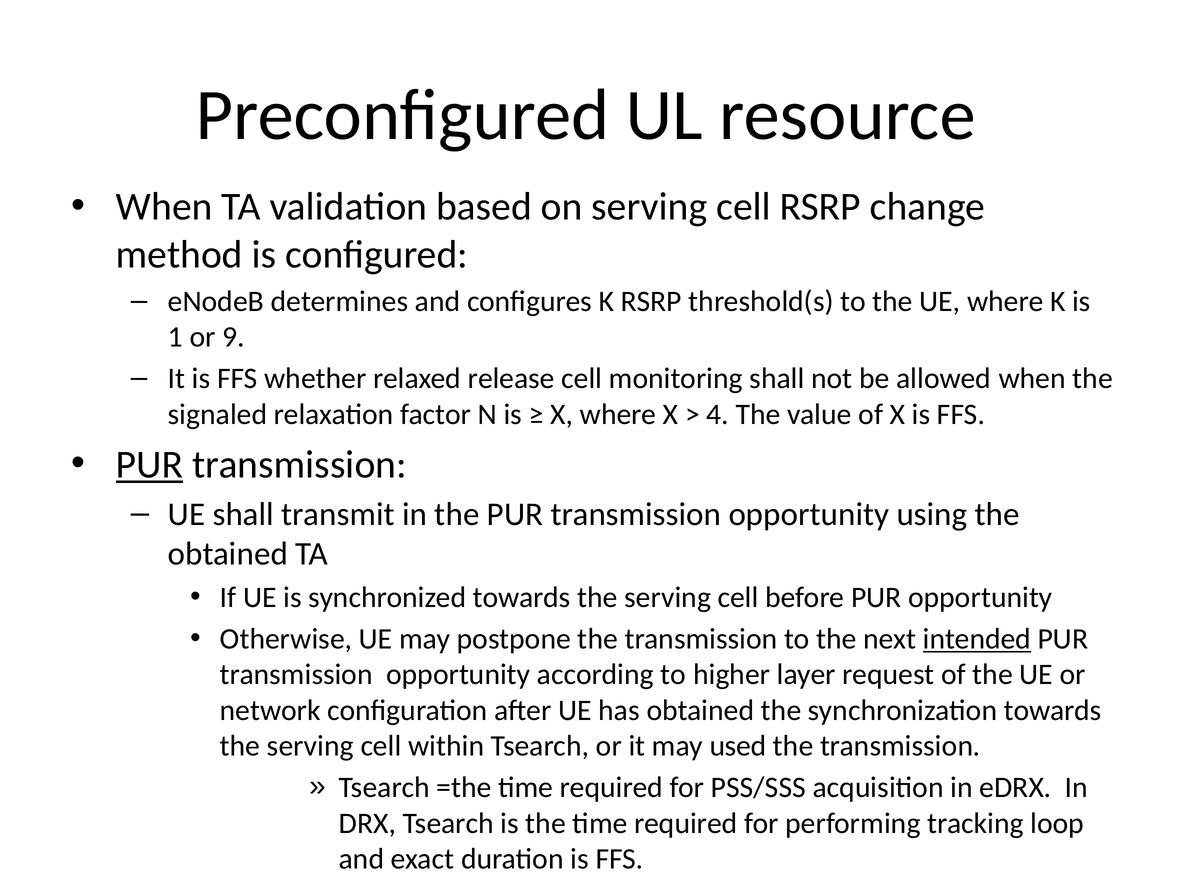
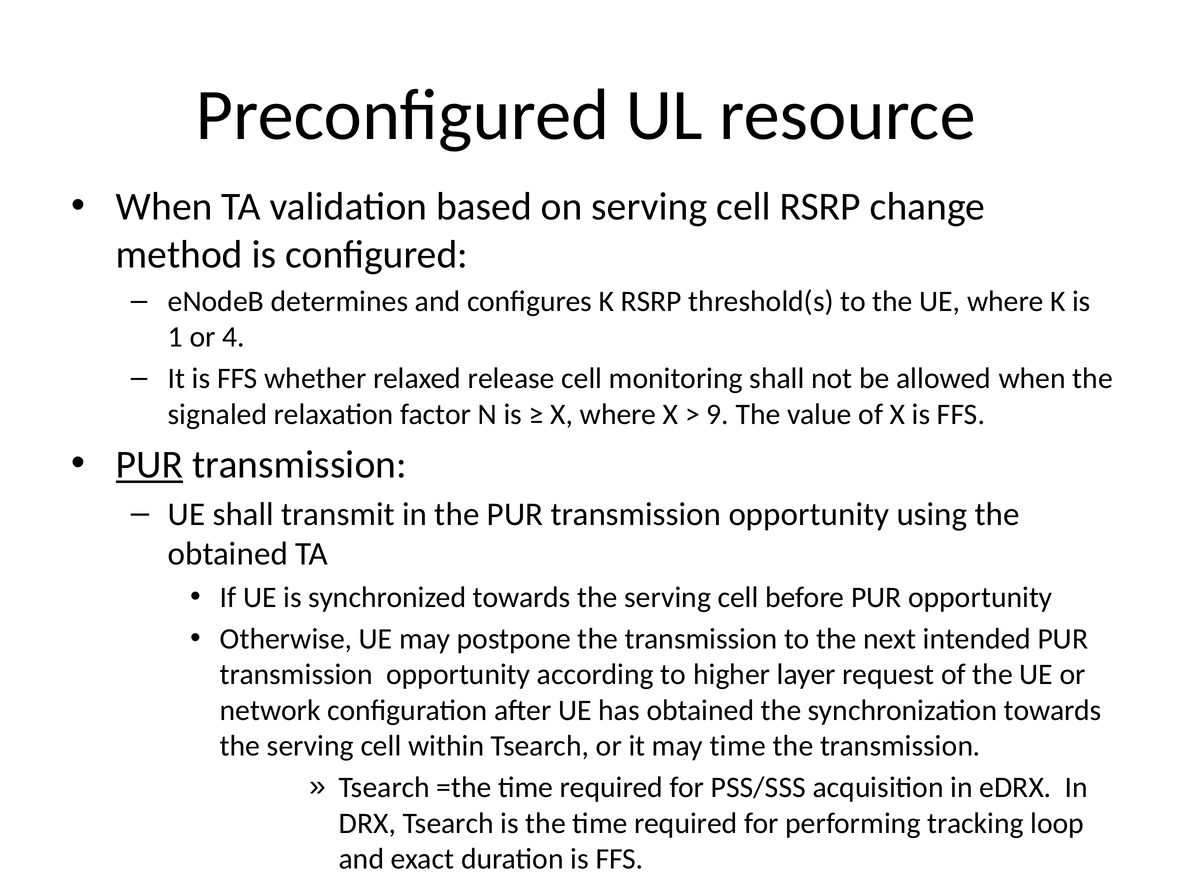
9: 9 -> 4
4: 4 -> 9
intended underline: present -> none
may used: used -> time
